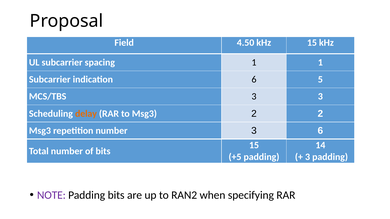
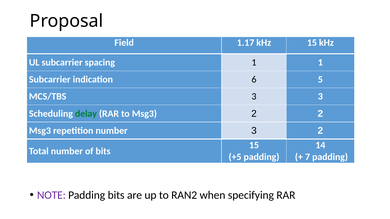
4.50: 4.50 -> 1.17
delay colour: orange -> green
3 6: 6 -> 2
3 at (308, 157): 3 -> 7
